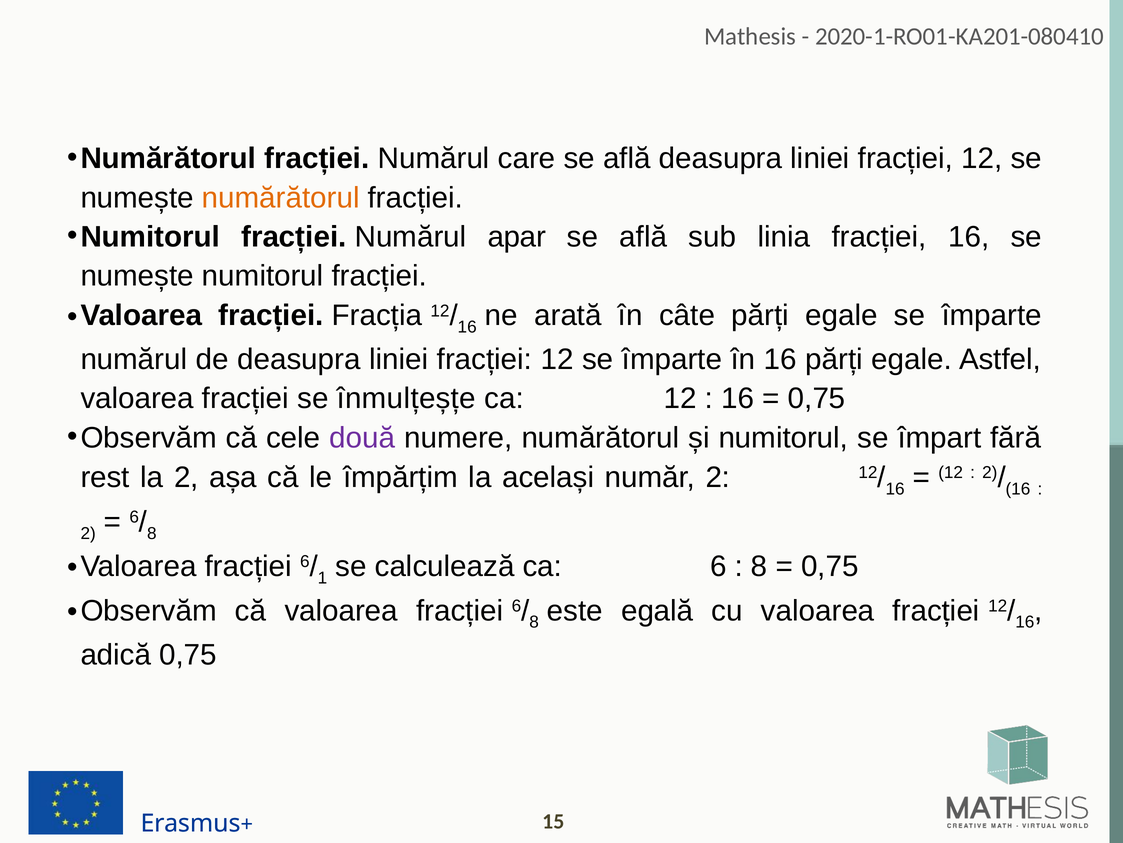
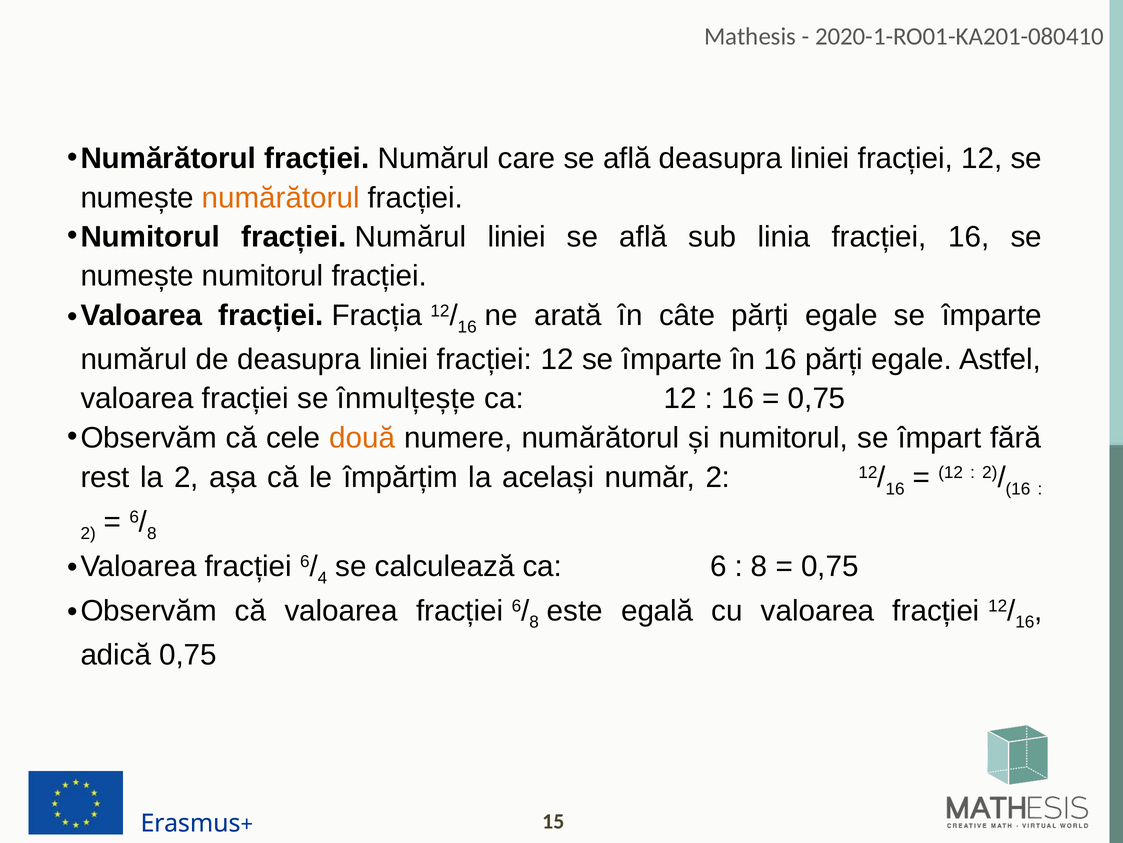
Numărul apar: apar -> liniei
două colour: purple -> orange
1: 1 -> 4
